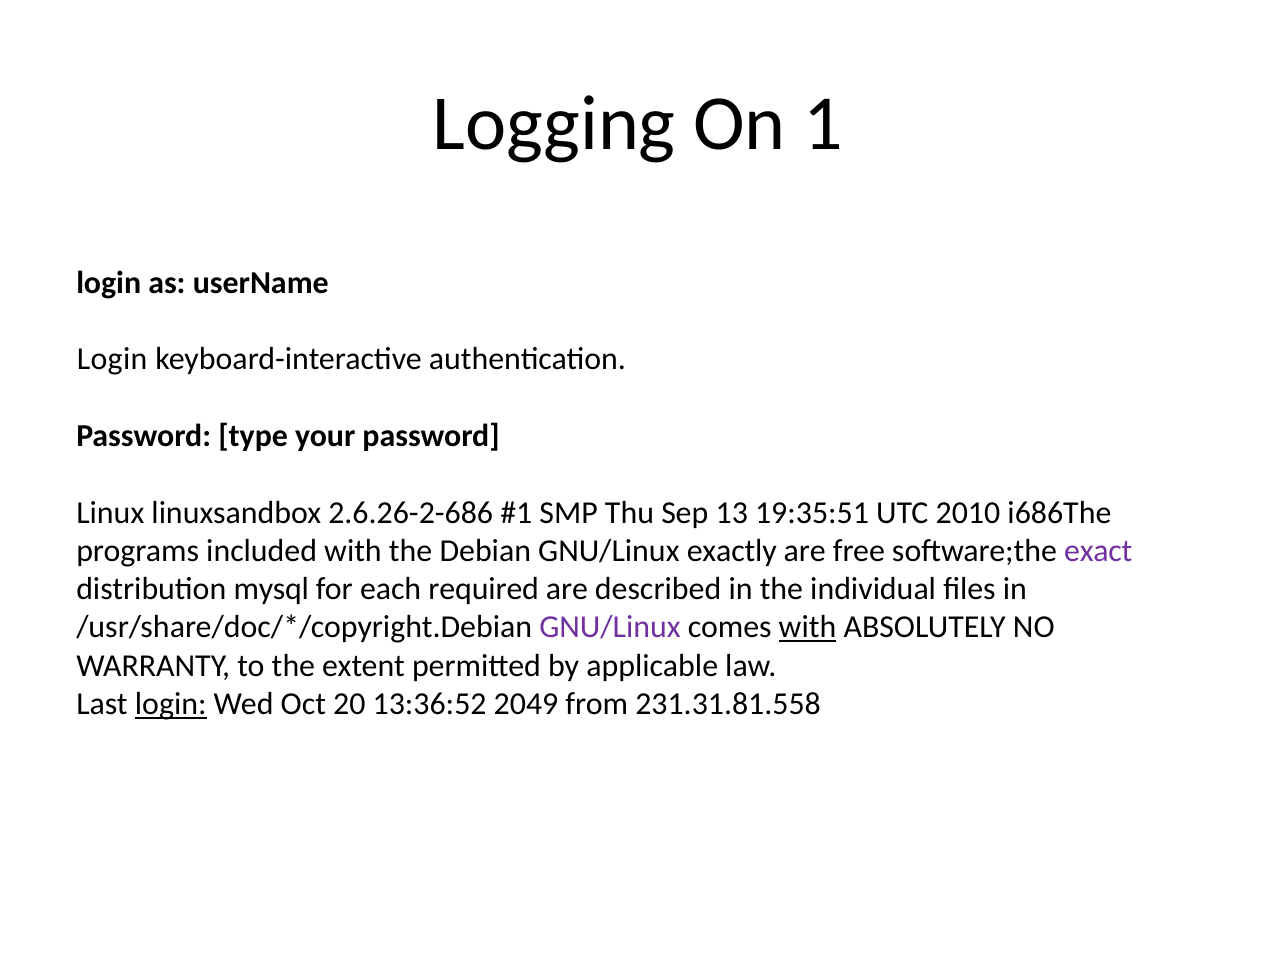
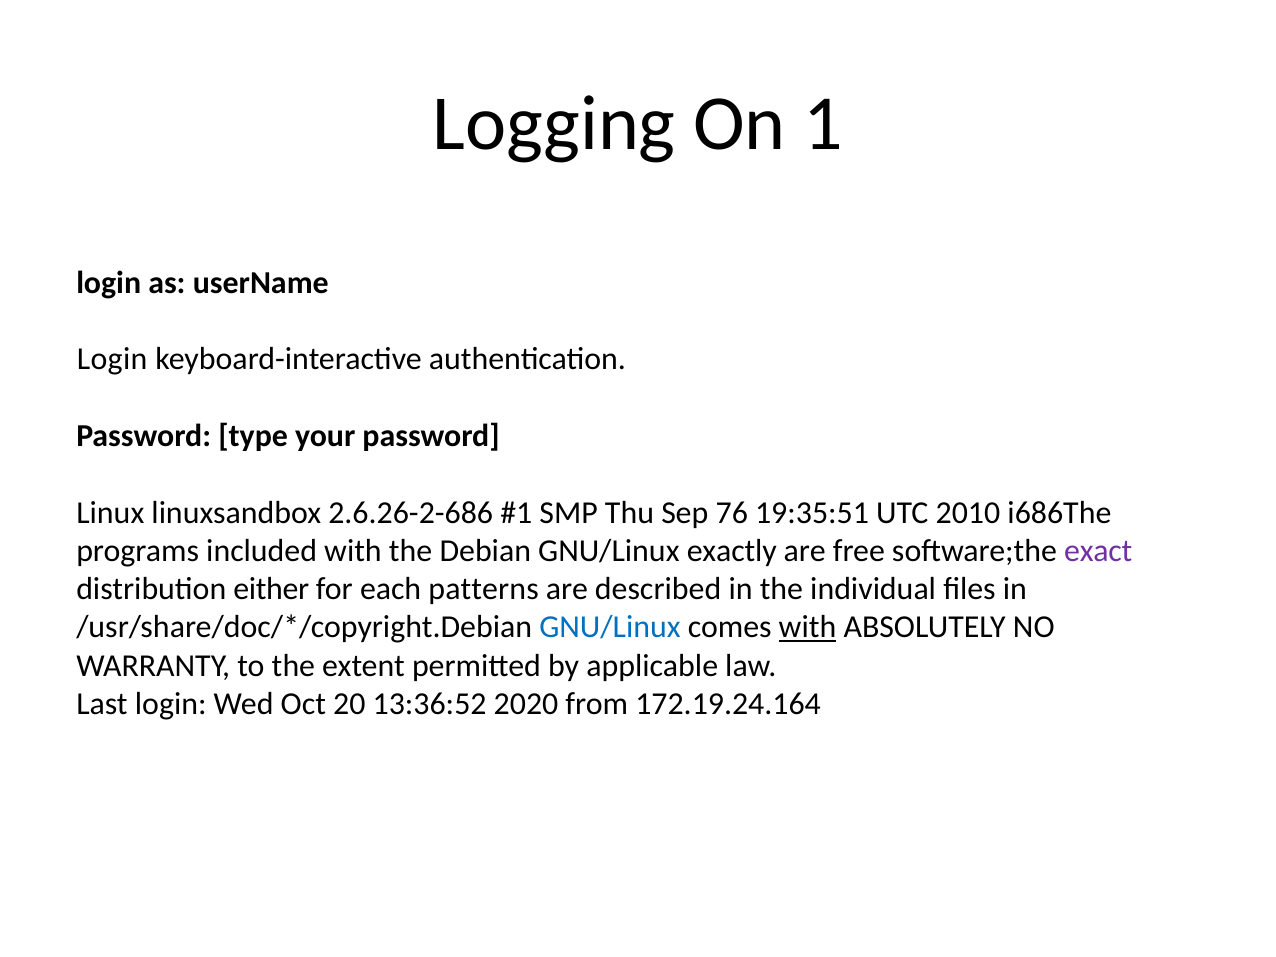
13: 13 -> 76
mysql: mysql -> either
required: required -> patterns
GNU/Linux at (610, 627) colour: purple -> blue
login at (171, 704) underline: present -> none
2049: 2049 -> 2020
231.31.81.558: 231.31.81.558 -> 172.19.24.164
